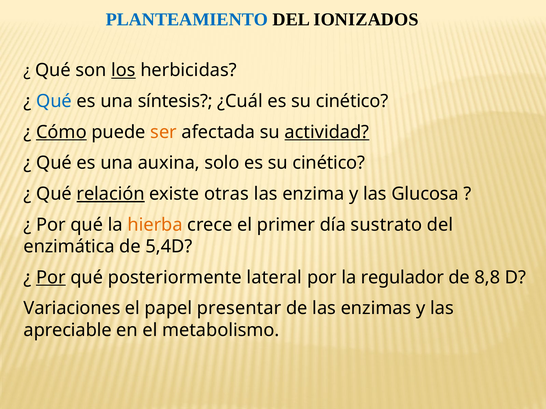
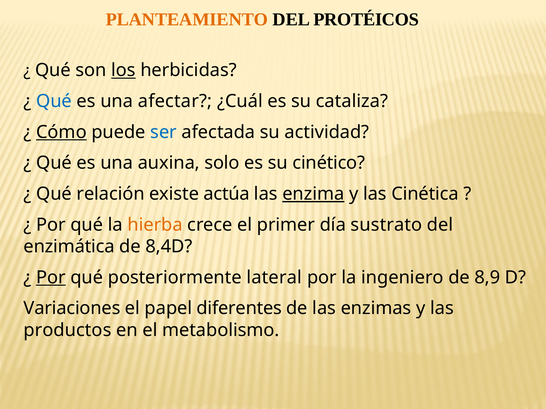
PLANTEAMIENTO colour: blue -> orange
IONIZADOS: IONIZADOS -> PROTÉICOS
síntesis: síntesis -> afectar
¿Cuál es su cinético: cinético -> cataliza
ser colour: orange -> blue
actividad underline: present -> none
relación underline: present -> none
otras: otras -> actúa
enzima underline: none -> present
Glucosa: Glucosa -> Cinética
5,4D: 5,4D -> 8,4D
regulador: regulador -> ingeniero
8,8: 8,8 -> 8,9
presentar: presentar -> diferentes
apreciable: apreciable -> productos
